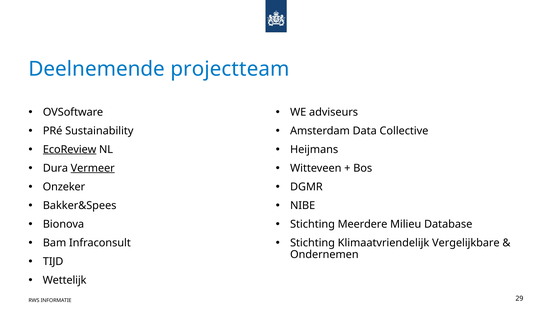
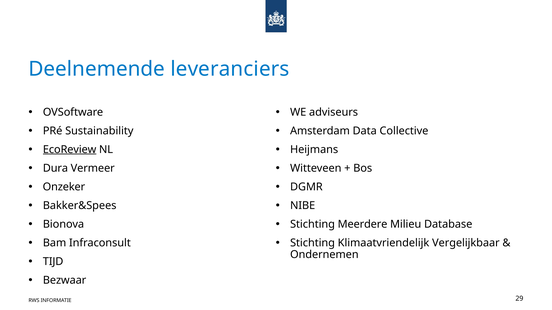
projectteam: projectteam -> leveranciers
Vermeer underline: present -> none
Vergelijkbare: Vergelijkbare -> Vergelijkbaar
Wettelijk: Wettelijk -> Bezwaar
